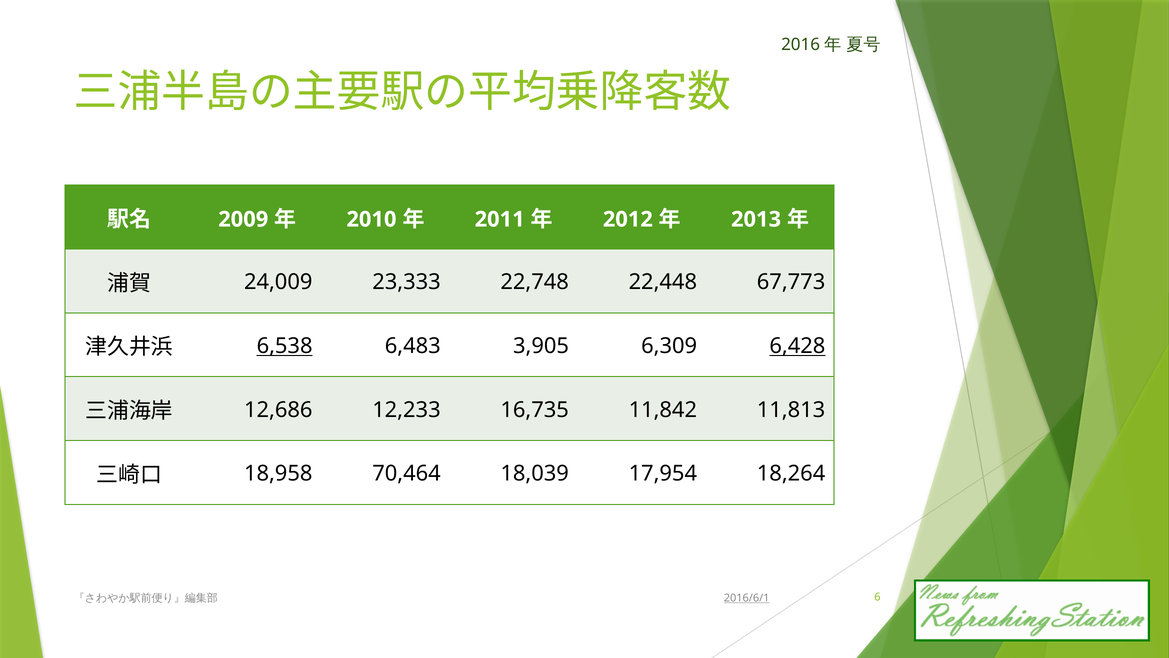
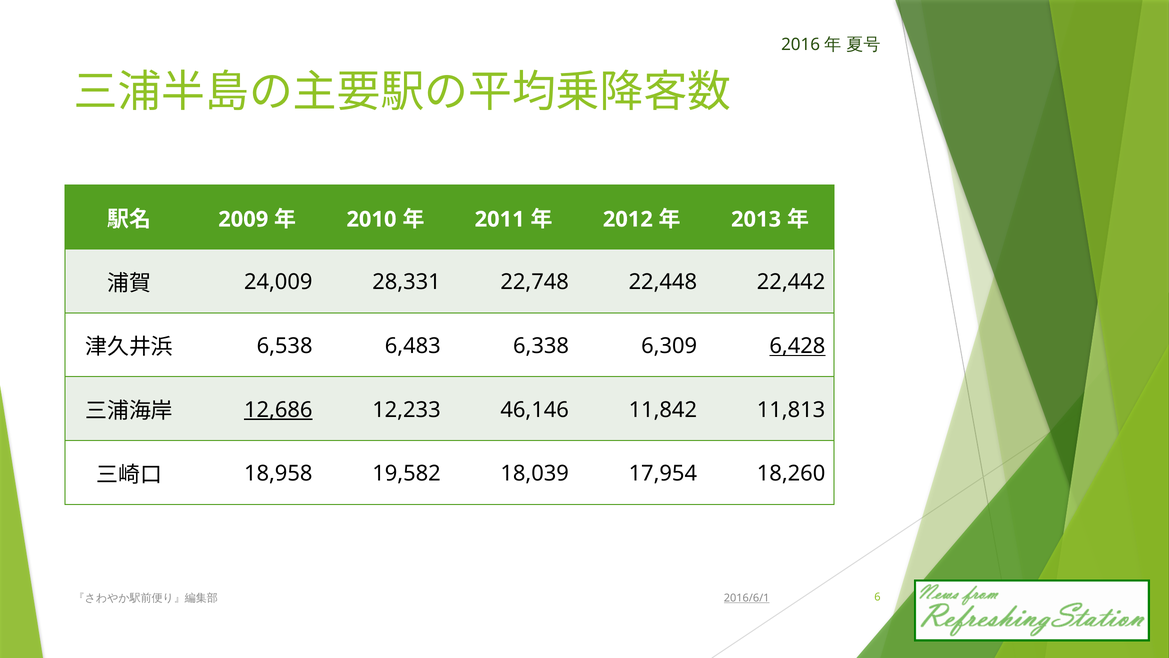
23,333: 23,333 -> 28,331
67,773: 67,773 -> 22,442
6,538 underline: present -> none
3,905: 3,905 -> 6,338
12,686 underline: none -> present
16,735: 16,735 -> 46,146
70,464: 70,464 -> 19,582
18,264: 18,264 -> 18,260
